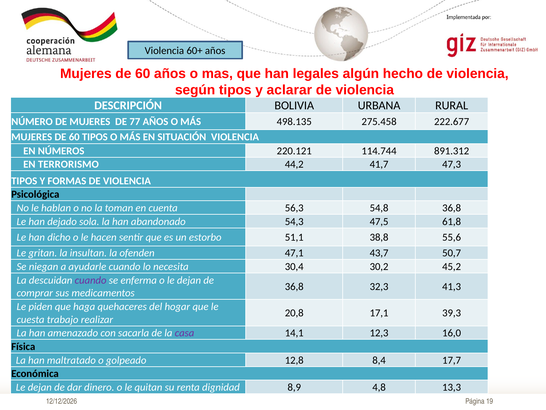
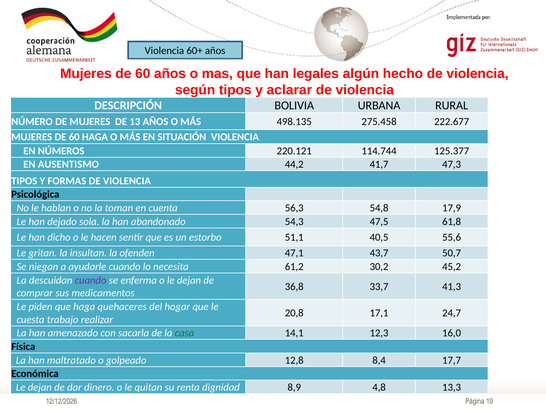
77: 77 -> 13
60 TIPOS: TIPOS -> HAGA
891.312: 891.312 -> 125.377
TERRORISMO: TERRORISMO -> AUSENTISMO
54,8 36,8: 36,8 -> 17,9
38,8: 38,8 -> 40,5
30,4: 30,4 -> 61,2
32,3: 32,3 -> 33,7
39,3: 39,3 -> 24,7
casa colour: purple -> green
